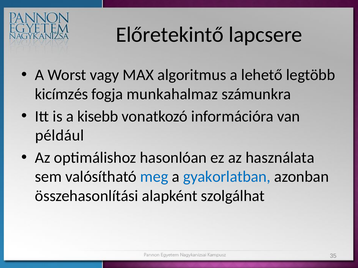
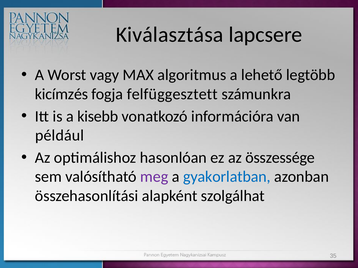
Előretekintő: Előretekintő -> Kiválasztása
munkahalmaz: munkahalmaz -> felfüggesztett
használata: használata -> összessége
meg colour: blue -> purple
